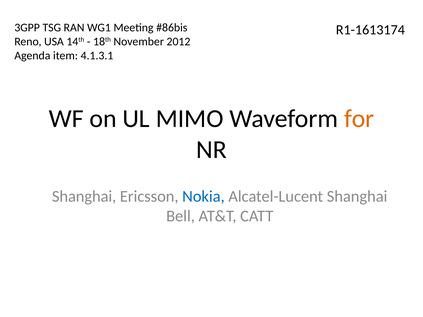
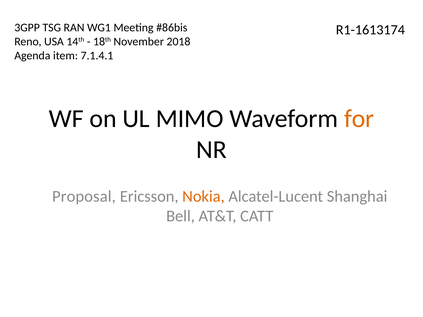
2012: 2012 -> 2018
4.1.3.1: 4.1.3.1 -> 7.1.4.1
Shanghai at (84, 196): Shanghai -> Proposal
Nokia colour: blue -> orange
